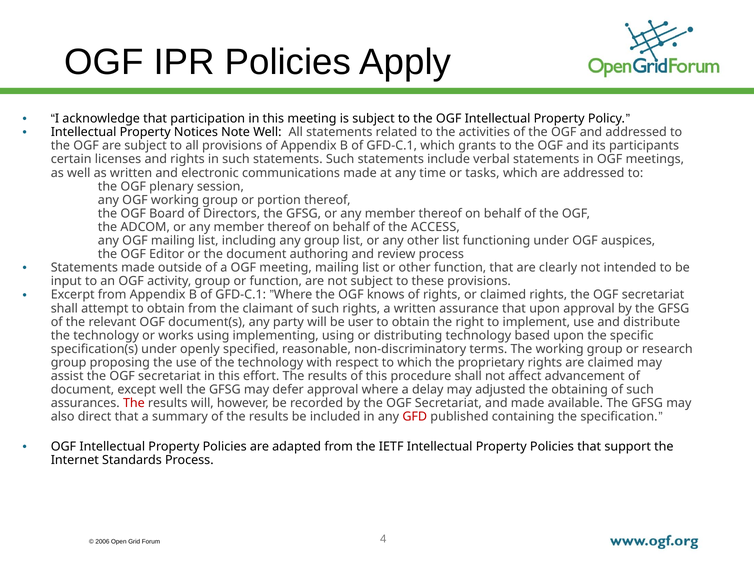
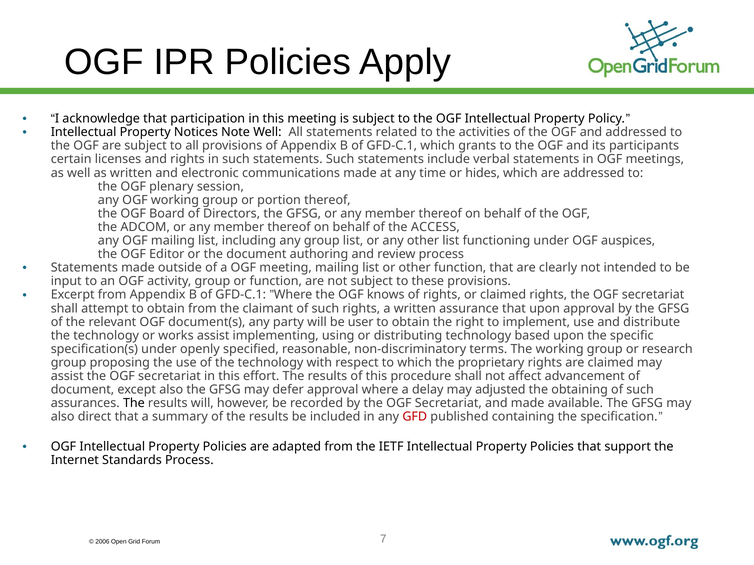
tasks: tasks -> hides
works using: using -> assist
except well: well -> also
The at (134, 404) colour: red -> black
4: 4 -> 7
